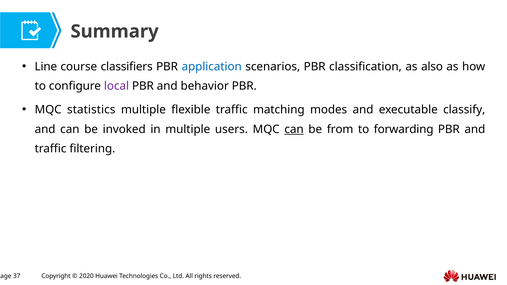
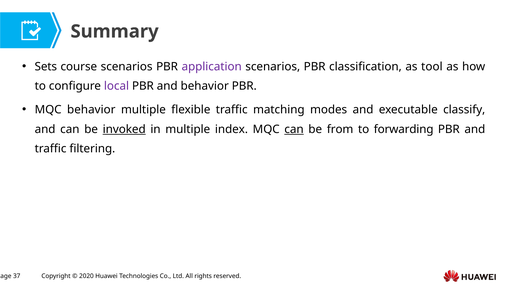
Line: Line -> Sets
course classifiers: classifiers -> scenarios
application colour: blue -> purple
also: also -> tool
MQC statistics: statistics -> behavior
invoked underline: none -> present
users: users -> index
